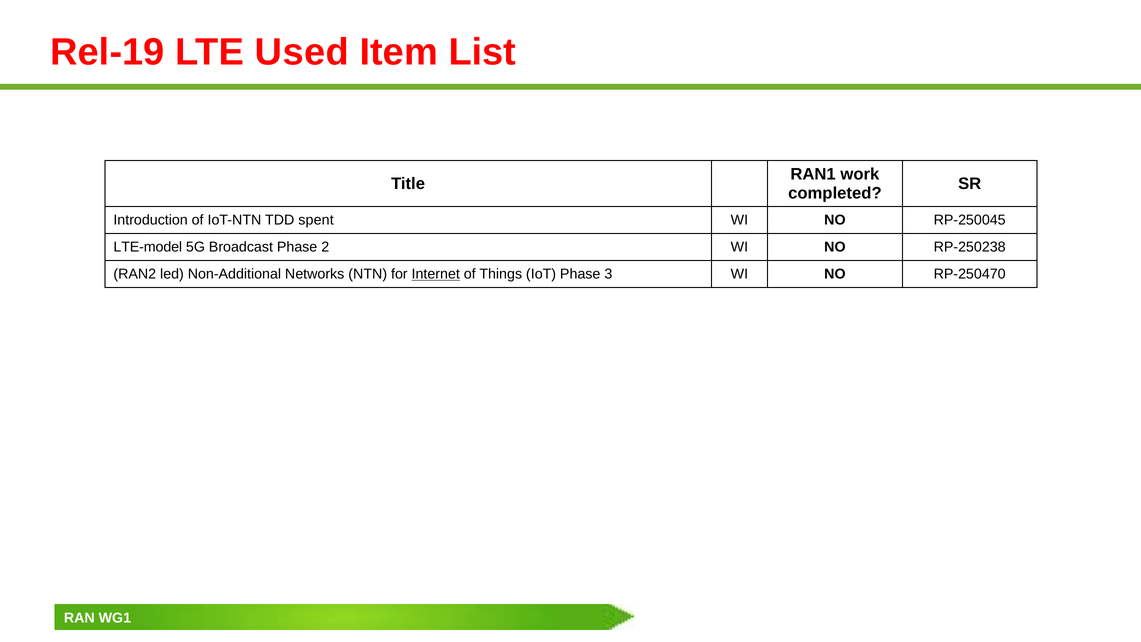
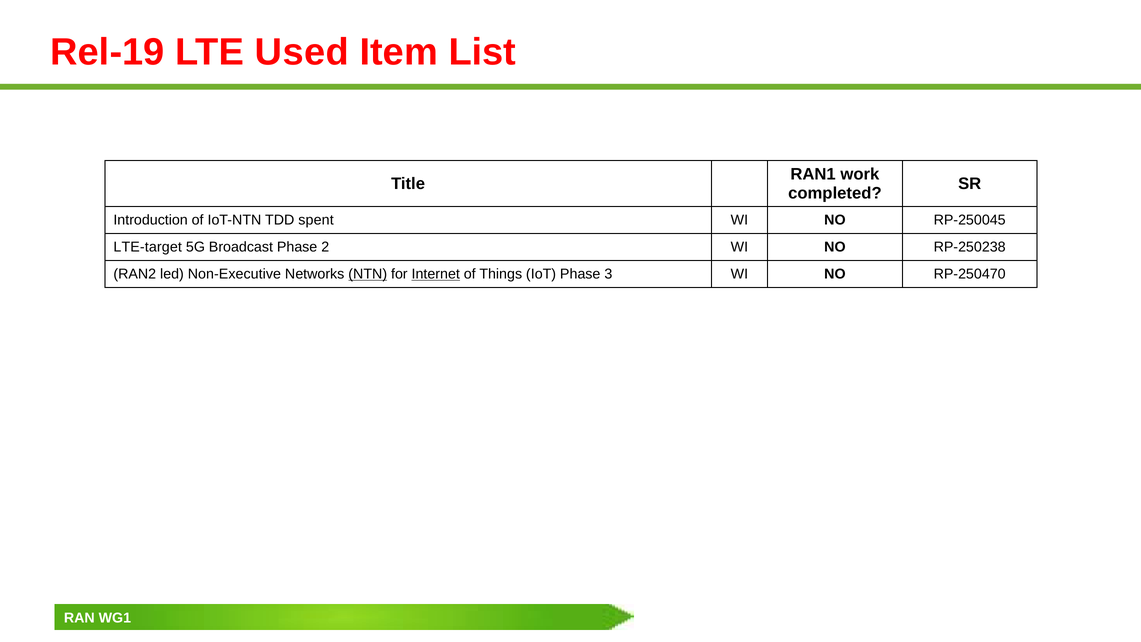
LTE-model: LTE-model -> LTE-target
Non-Additional: Non-Additional -> Non-Executive
NTN underline: none -> present
